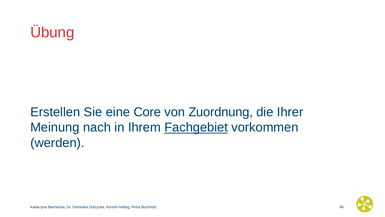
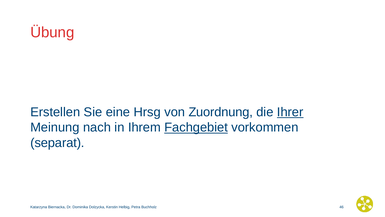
Core: Core -> Hrsg
Ihrer underline: none -> present
werden: werden -> separat
